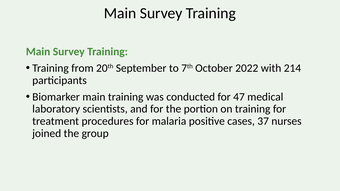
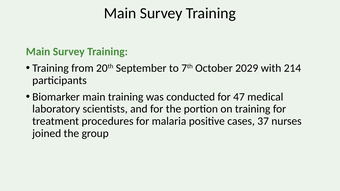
2022: 2022 -> 2029
